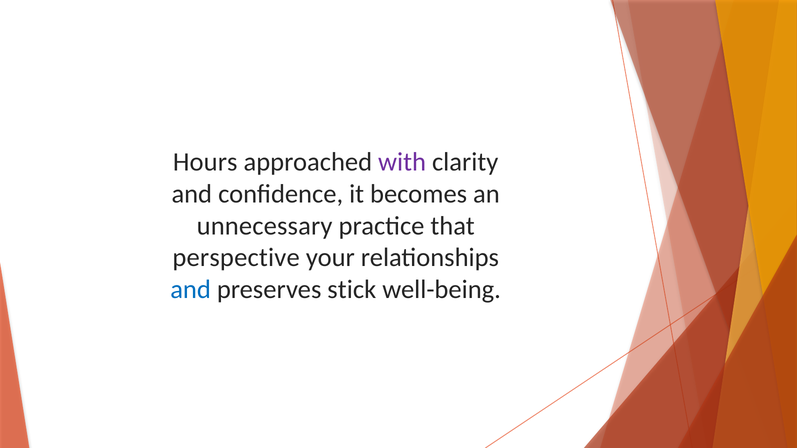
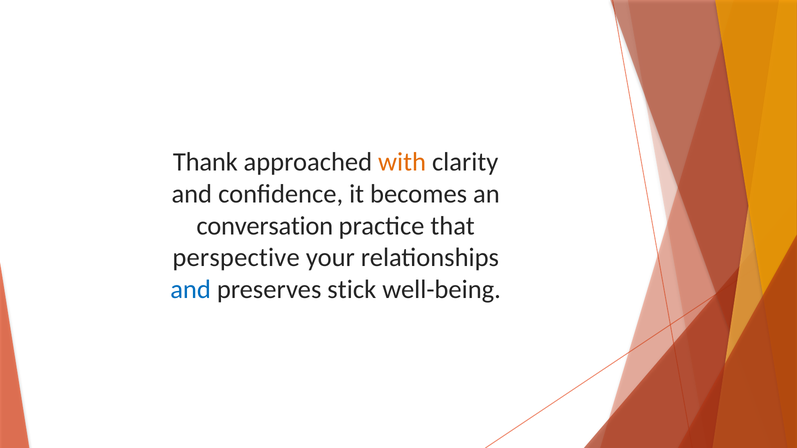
Hours: Hours -> Thank
with colour: purple -> orange
unnecessary: unnecessary -> conversation
